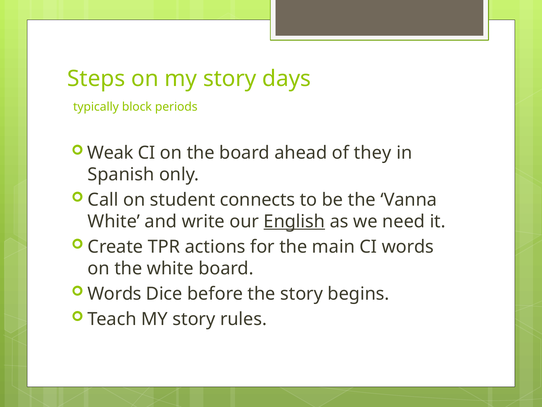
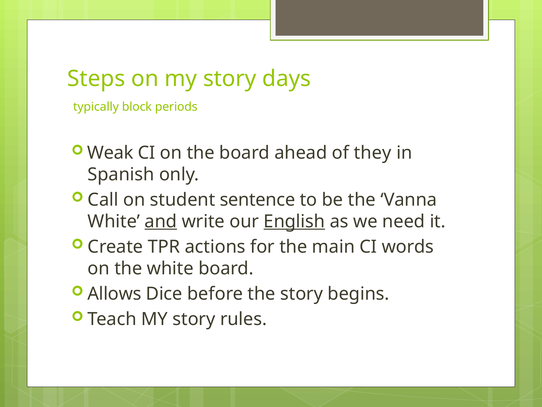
connects: connects -> sentence
and underline: none -> present
Words at (114, 293): Words -> Allows
